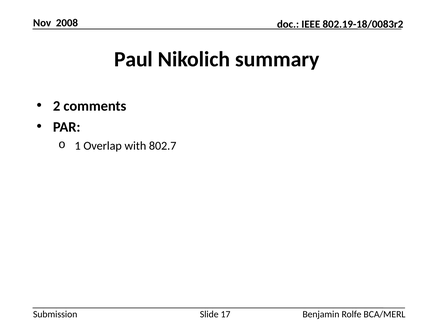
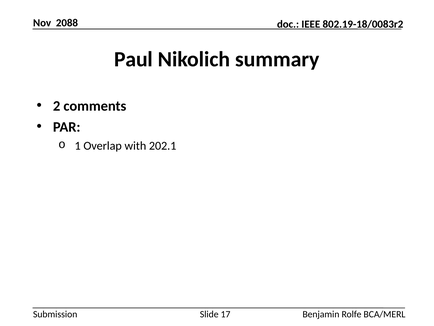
2008: 2008 -> 2088
802.7: 802.7 -> 202.1
